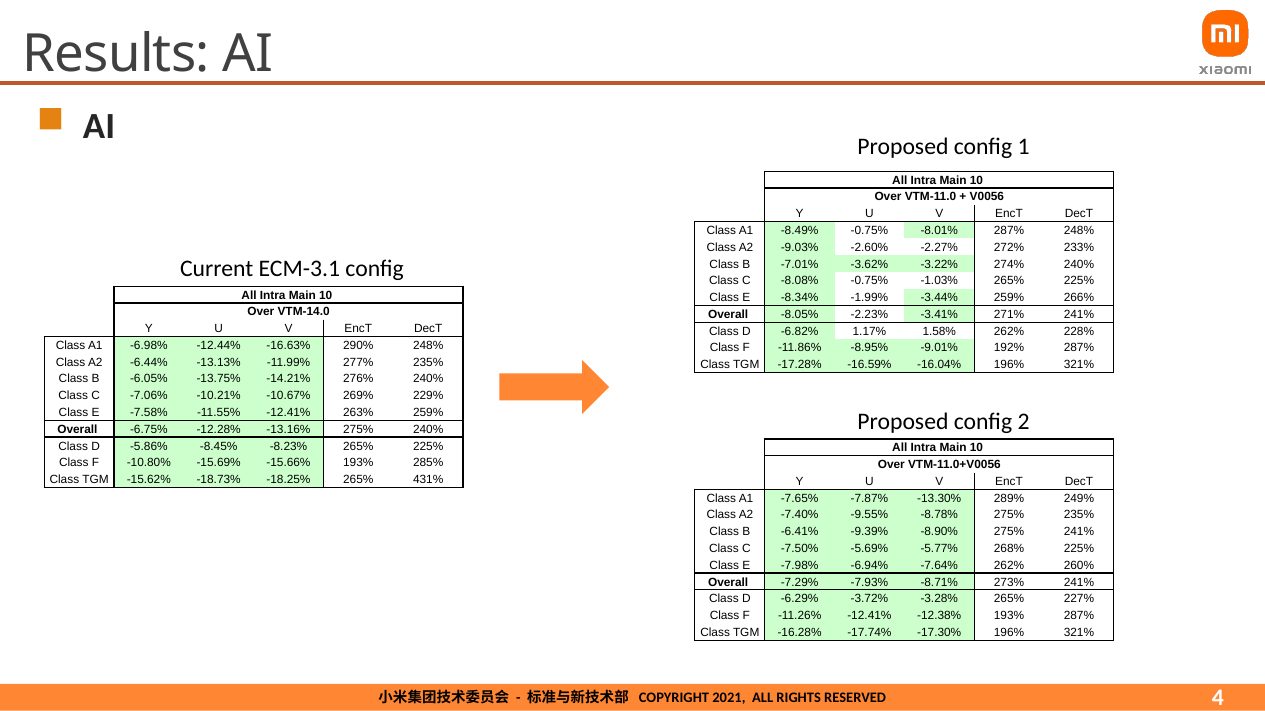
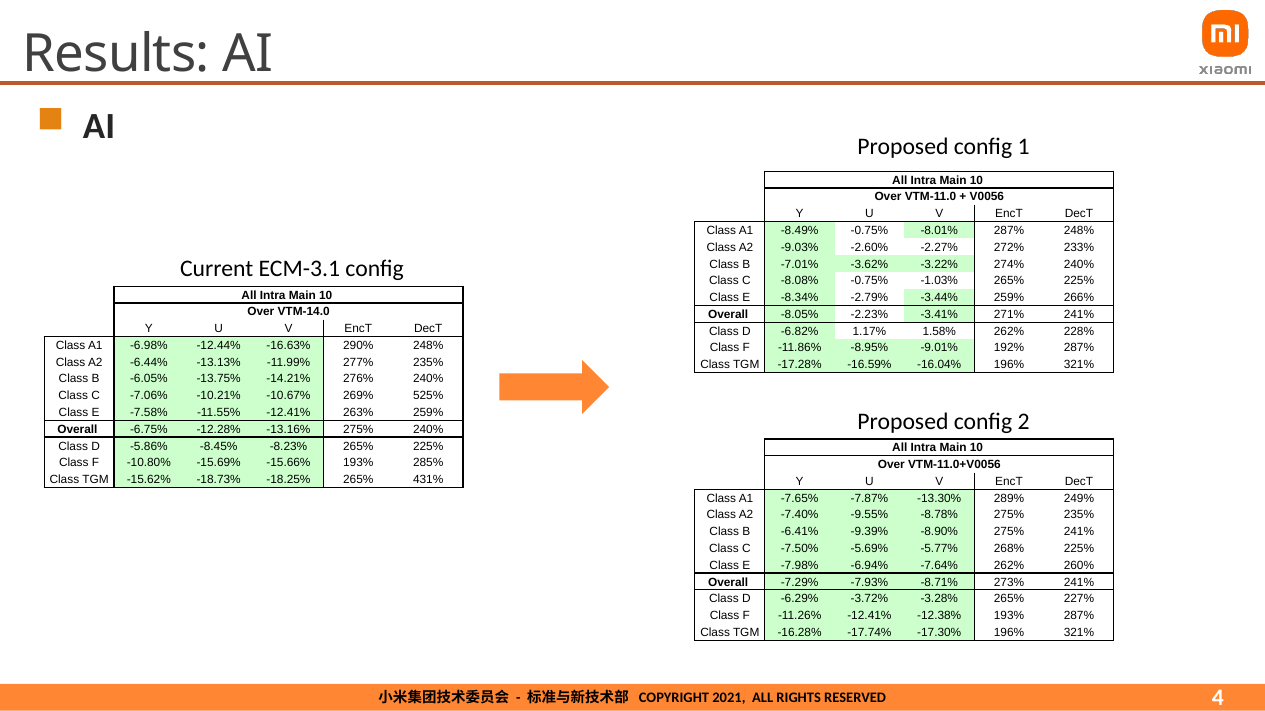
-1.99%: -1.99% -> -2.79%
229%: 229% -> 525%
